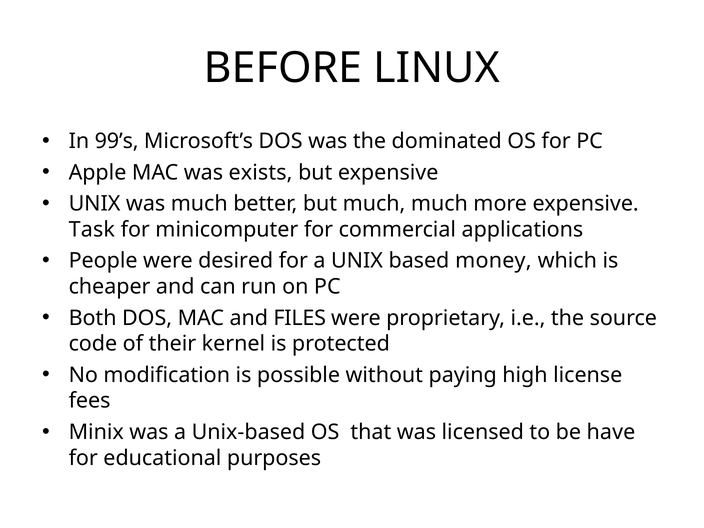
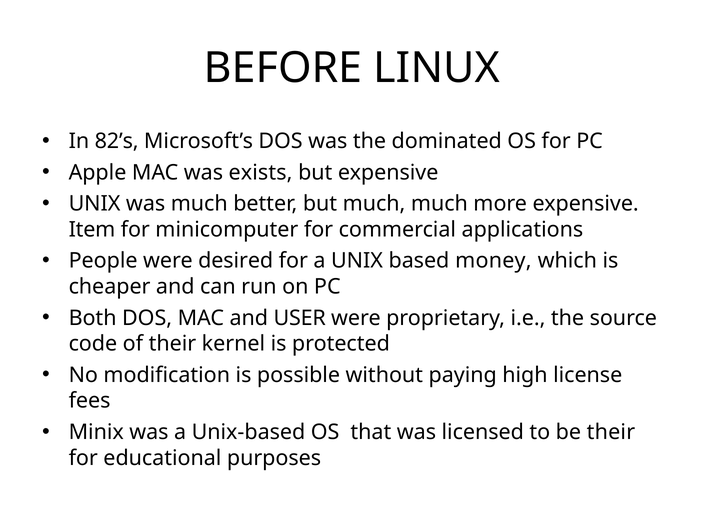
99’s: 99’s -> 82’s
Task: Task -> Item
FILES: FILES -> USER
be have: have -> their
